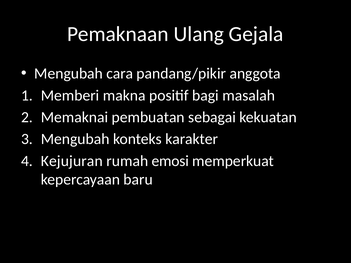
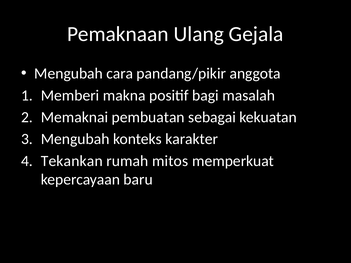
Kejujuran: Kejujuran -> Tekankan
emosi: emosi -> mitos
